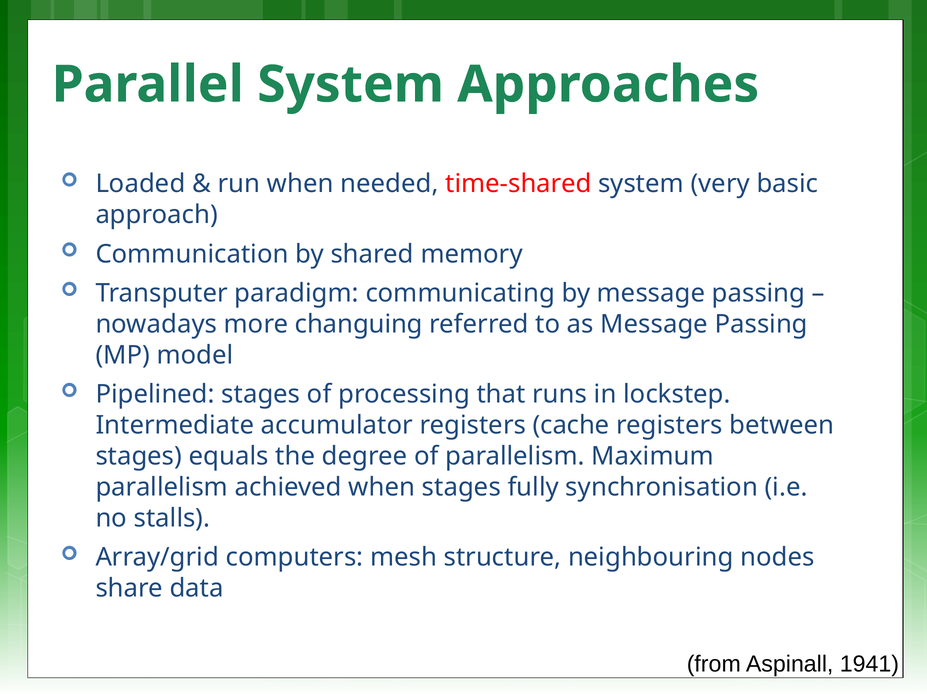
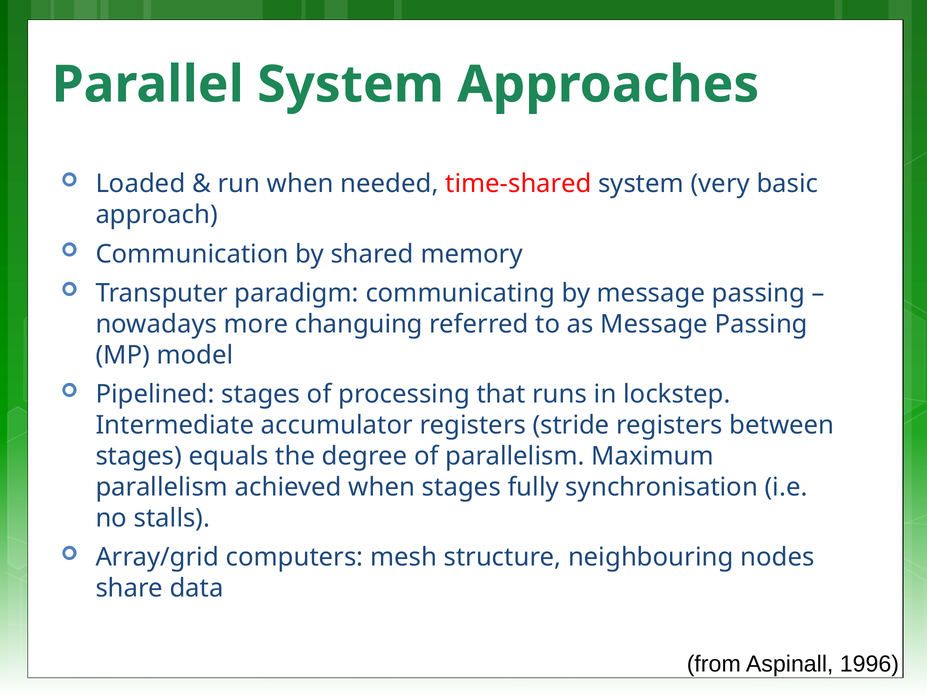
cache: cache -> stride
1941: 1941 -> 1996
